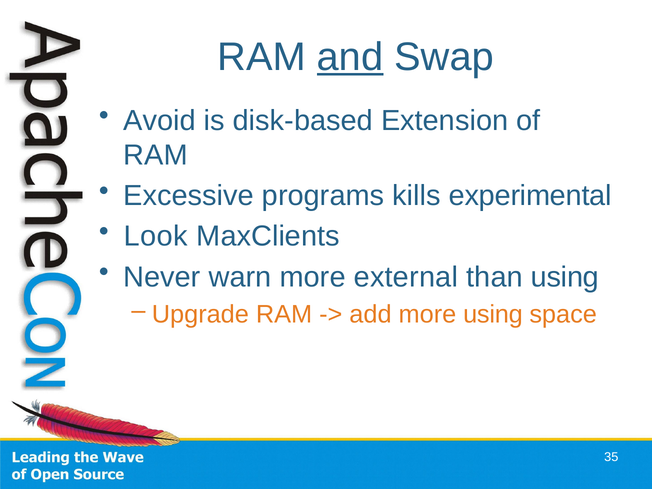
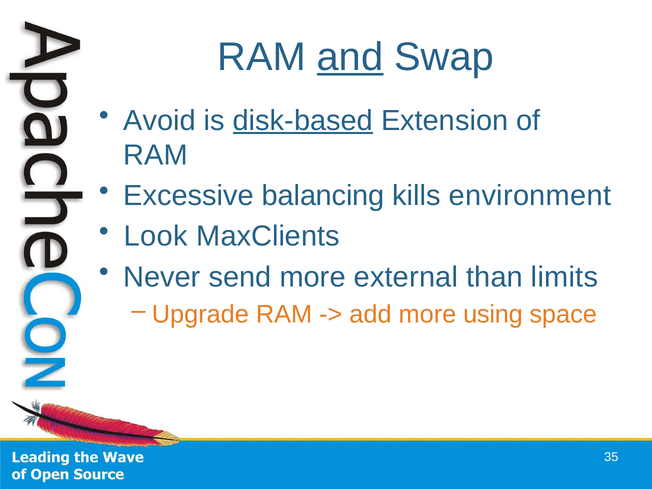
disk-based underline: none -> present
programs: programs -> balancing
experimental: experimental -> environment
warn: warn -> send
than using: using -> limits
